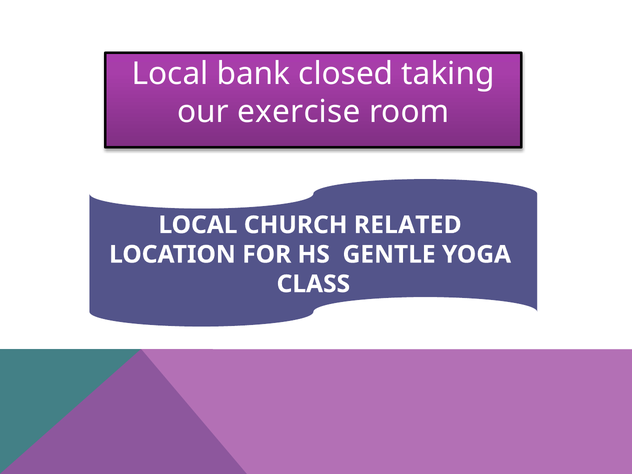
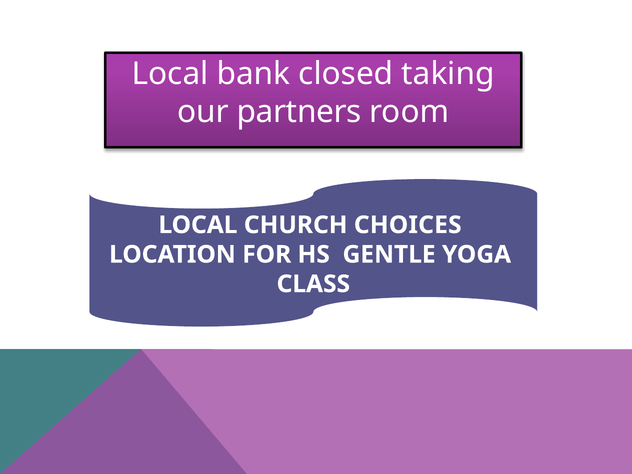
exercise: exercise -> partners
RELATED: RELATED -> CHOICES
